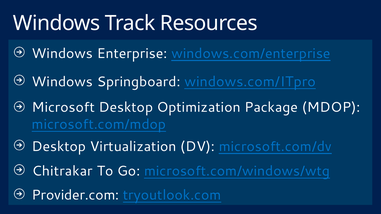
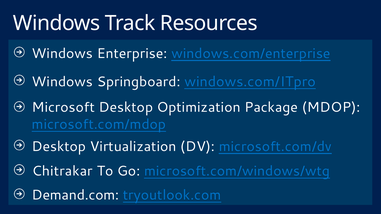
Provider.com: Provider.com -> Demand.com
